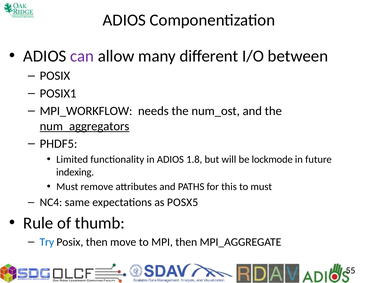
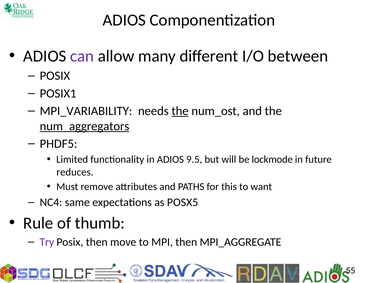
MPI_WORKFLOW: MPI_WORKFLOW -> MPI_VARIABILITY
the at (180, 111) underline: none -> present
1.8: 1.8 -> 9.5
indexing: indexing -> reduces
to must: must -> want
Try colour: blue -> purple
